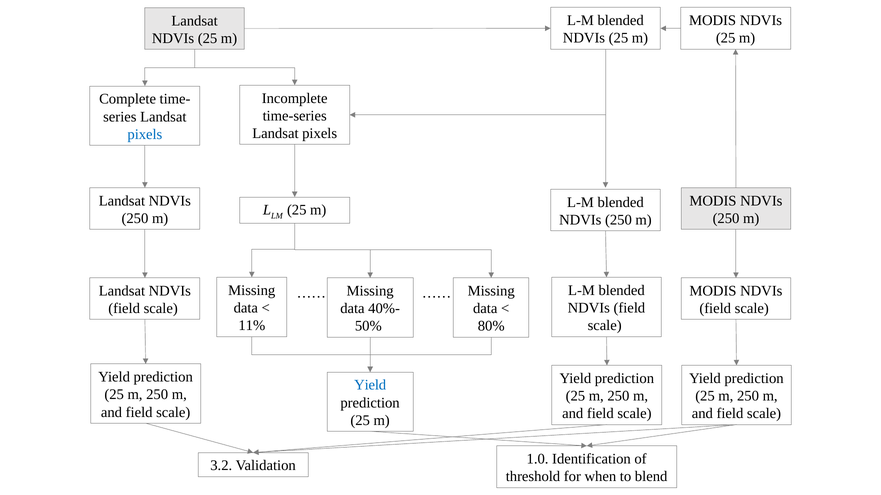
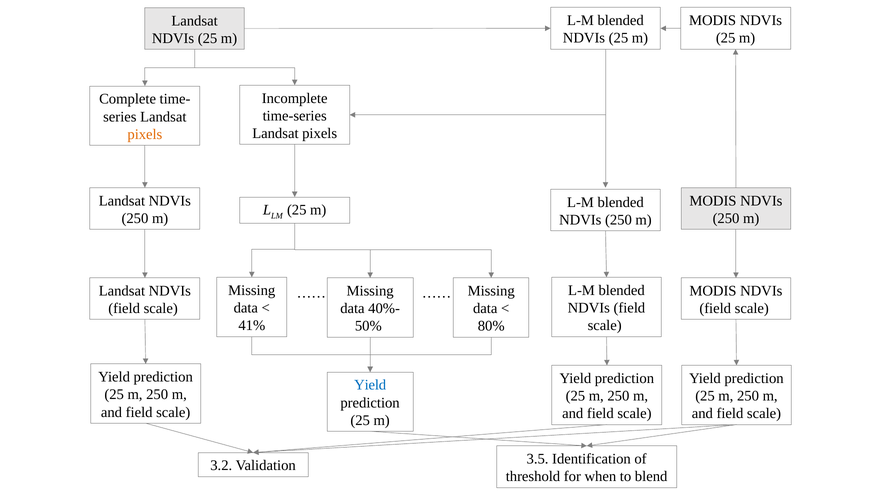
pixels at (145, 134) colour: blue -> orange
11%: 11% -> 41%
1.0: 1.0 -> 3.5
